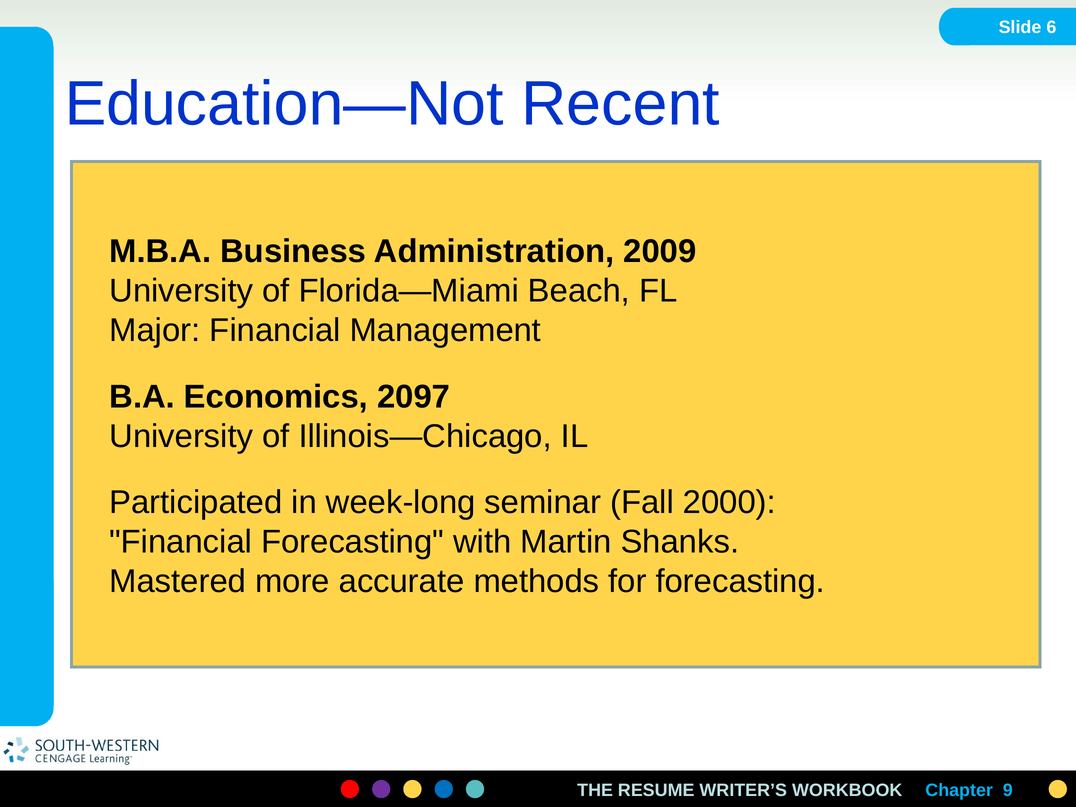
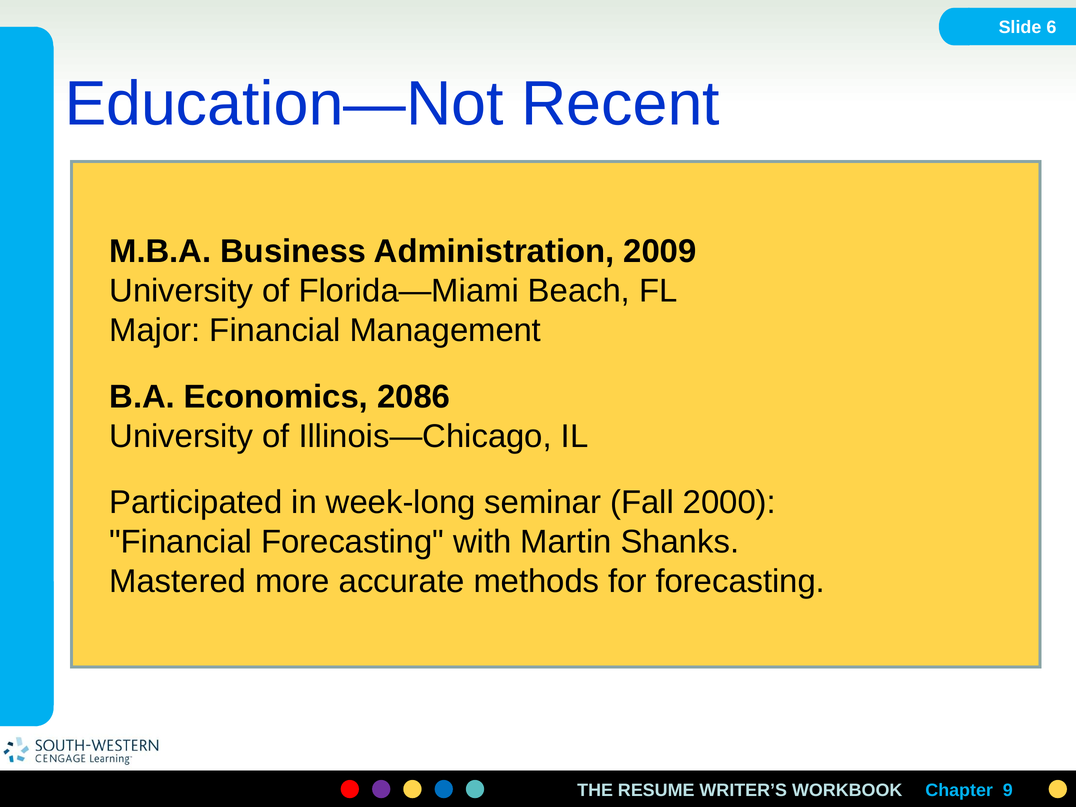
2097: 2097 -> 2086
